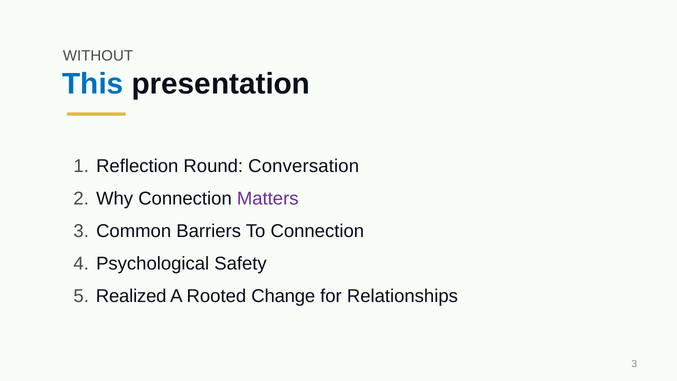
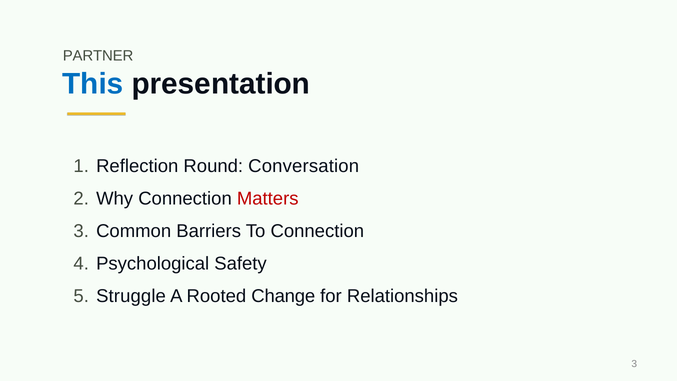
WITHOUT: WITHOUT -> PARTNER
Matters colour: purple -> red
Realized: Realized -> Struggle
